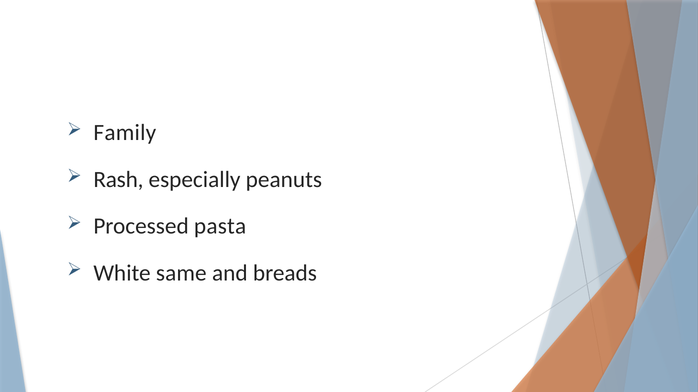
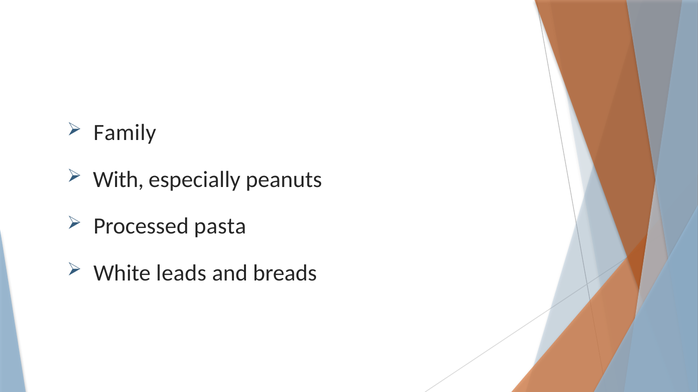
Rash: Rash -> With
same: same -> leads
